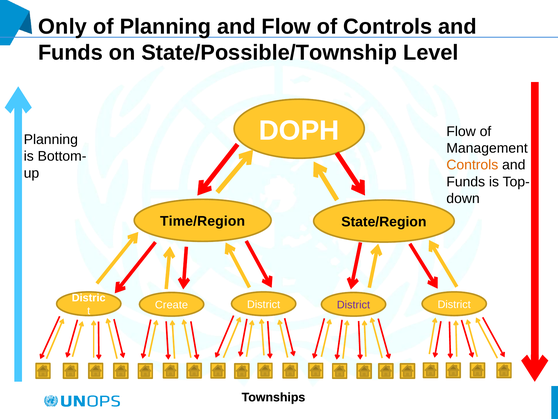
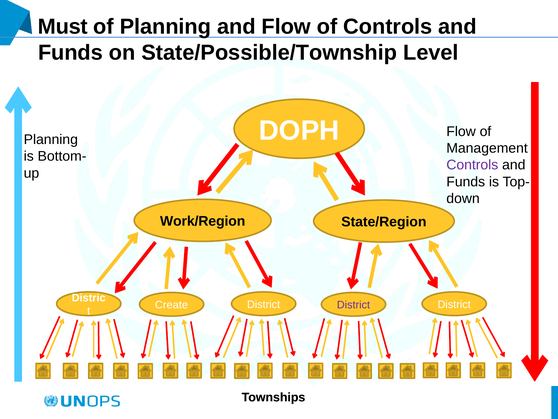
Only: Only -> Must
Controls at (472, 165) colour: orange -> purple
Time/Region: Time/Region -> Work/Region
